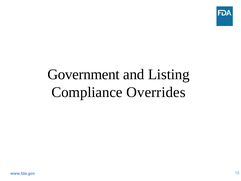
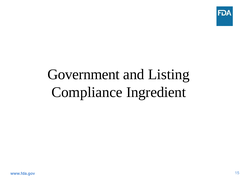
Overrides: Overrides -> Ingredient
